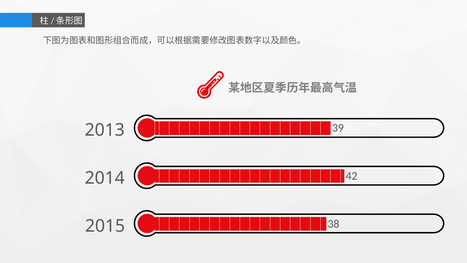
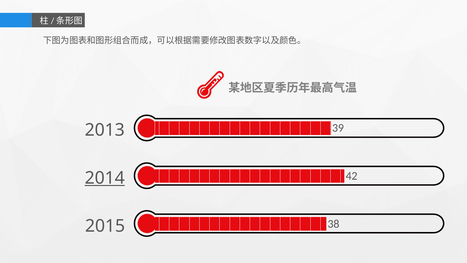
2014 underline: none -> present
